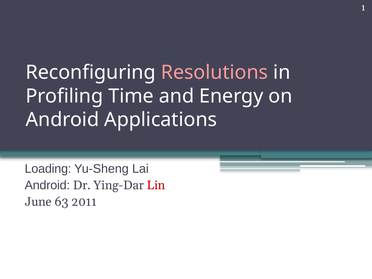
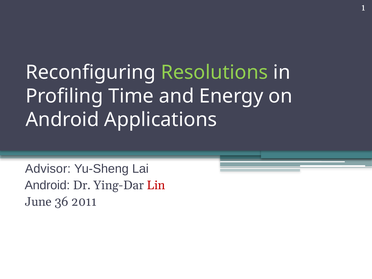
Resolutions colour: pink -> light green
Loading: Loading -> Advisor
63: 63 -> 36
